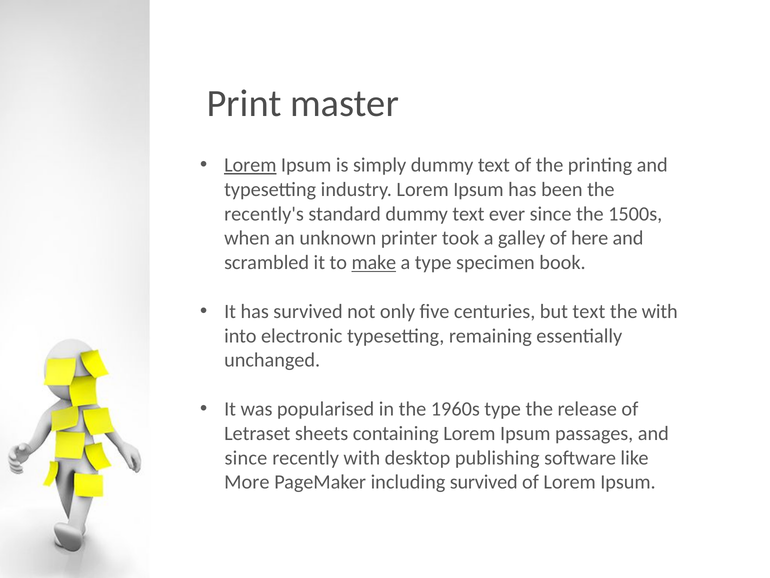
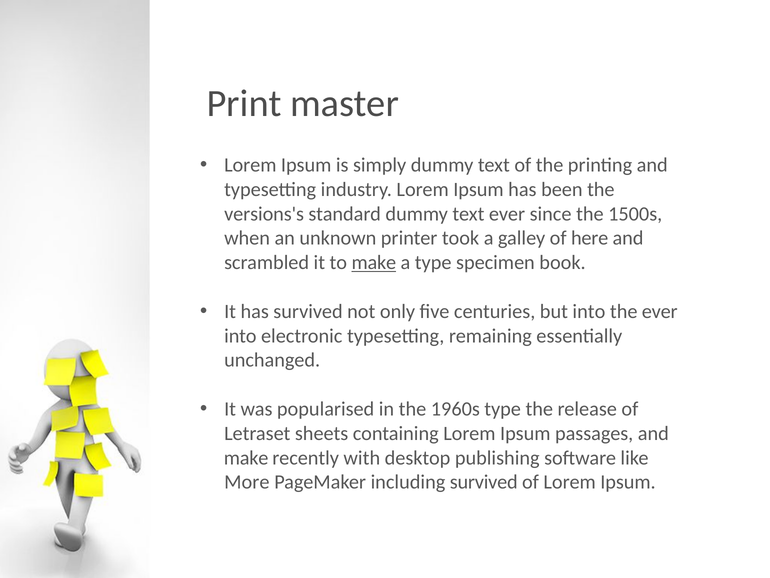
Lorem at (250, 165) underline: present -> none
recently's: recently's -> versions's
but text: text -> into
the with: with -> ever
since at (246, 457): since -> make
